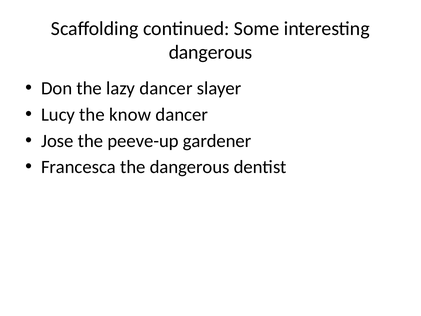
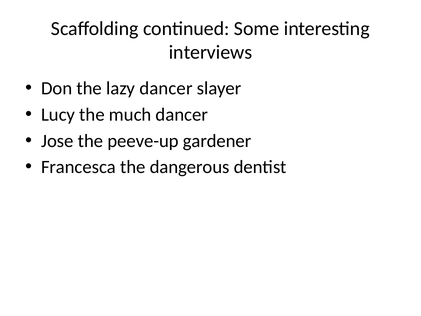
dangerous at (211, 52): dangerous -> interviews
know: know -> much
